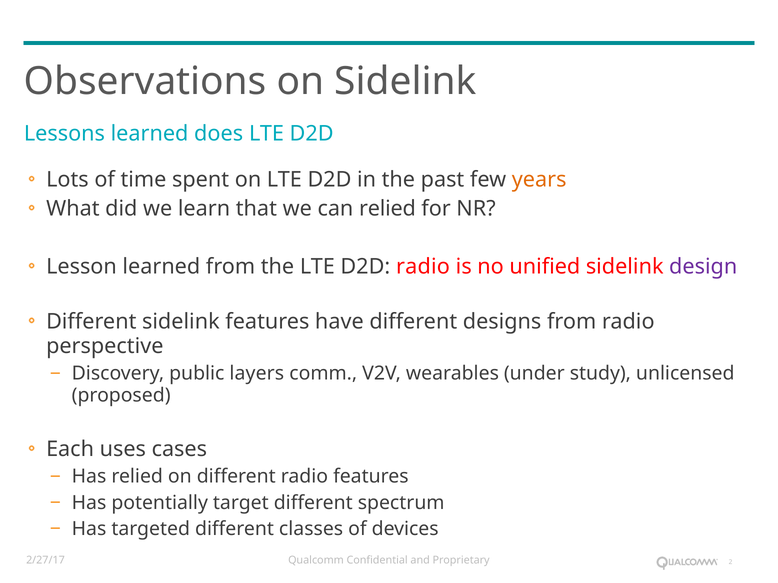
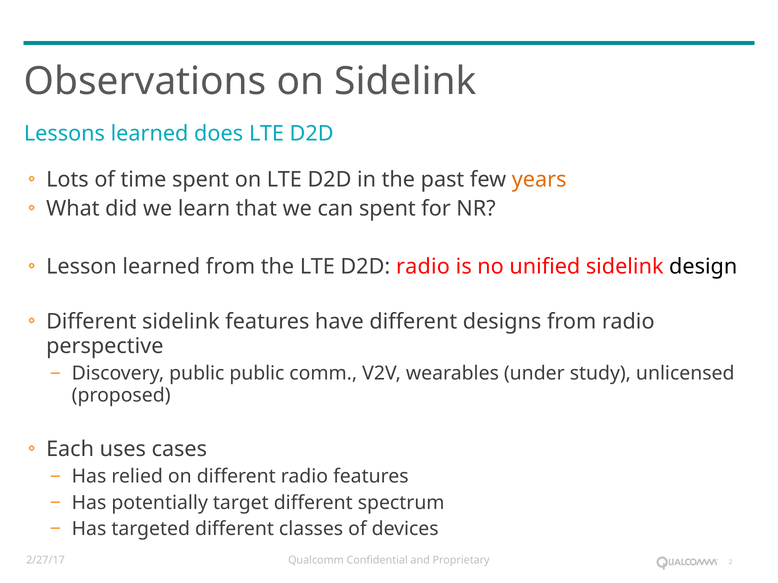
can relied: relied -> spent
design colour: purple -> black
public layers: layers -> public
